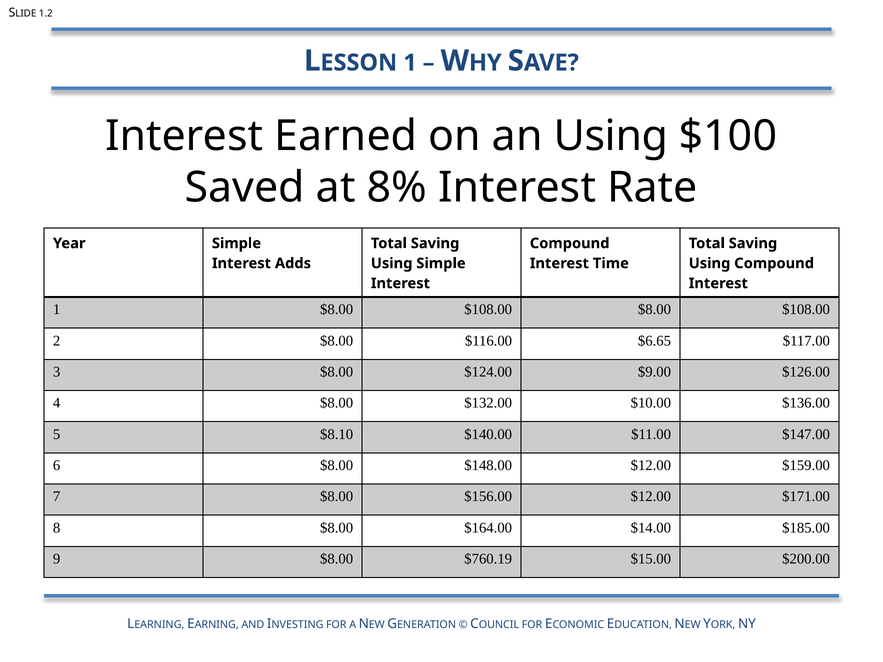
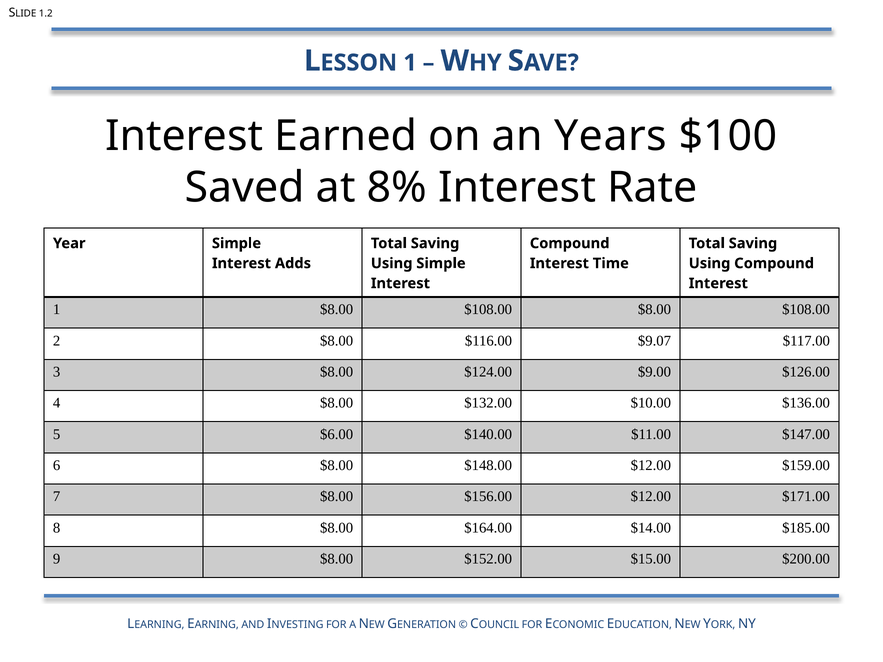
an Using: Using -> Years
$6.65: $6.65 -> $9.07
$8.10: $8.10 -> $6.00
$760.19: $760.19 -> $152.00
